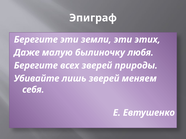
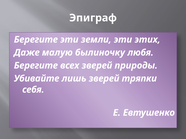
меняем: меняем -> тряпки
